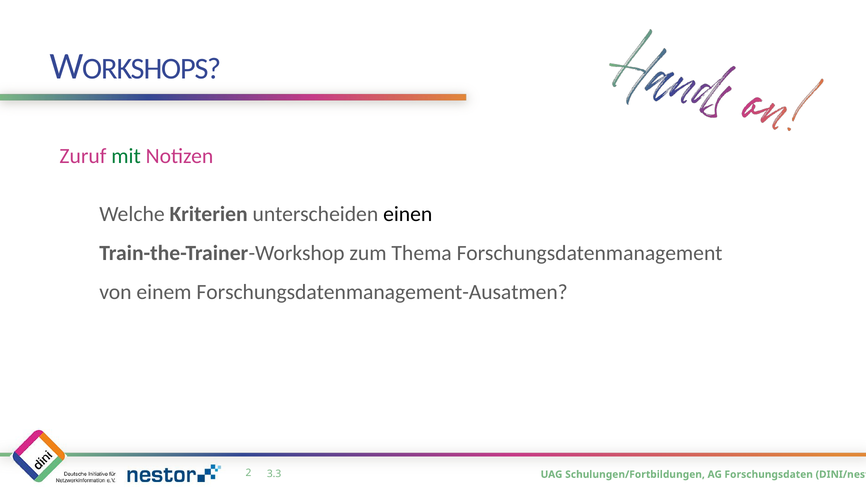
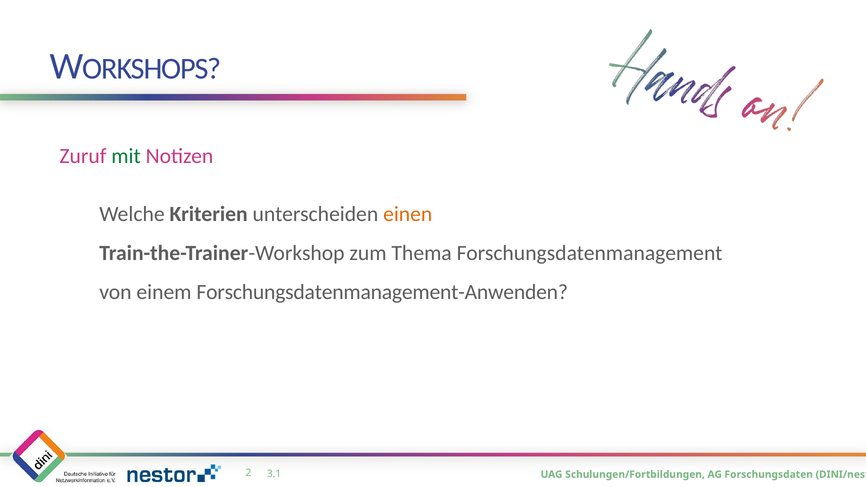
einen colour: black -> orange
Forschungsdatenmanagement-Ausatmen: Forschungsdatenmanagement-Ausatmen -> Forschungsdatenmanagement-Anwenden
3.3: 3.3 -> 3.1
